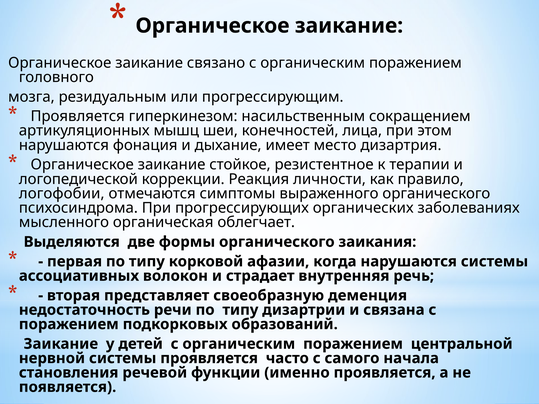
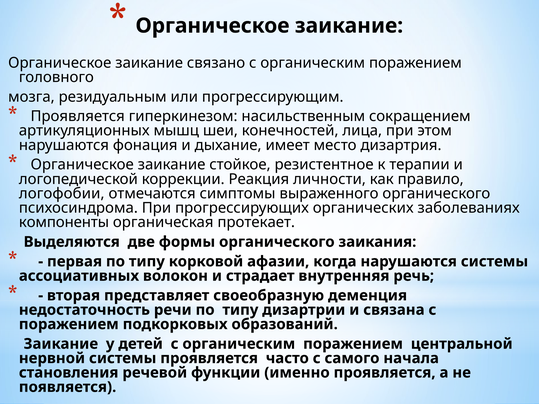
мысленного: мысленного -> компоненты
облегчает: облегчает -> протекает
